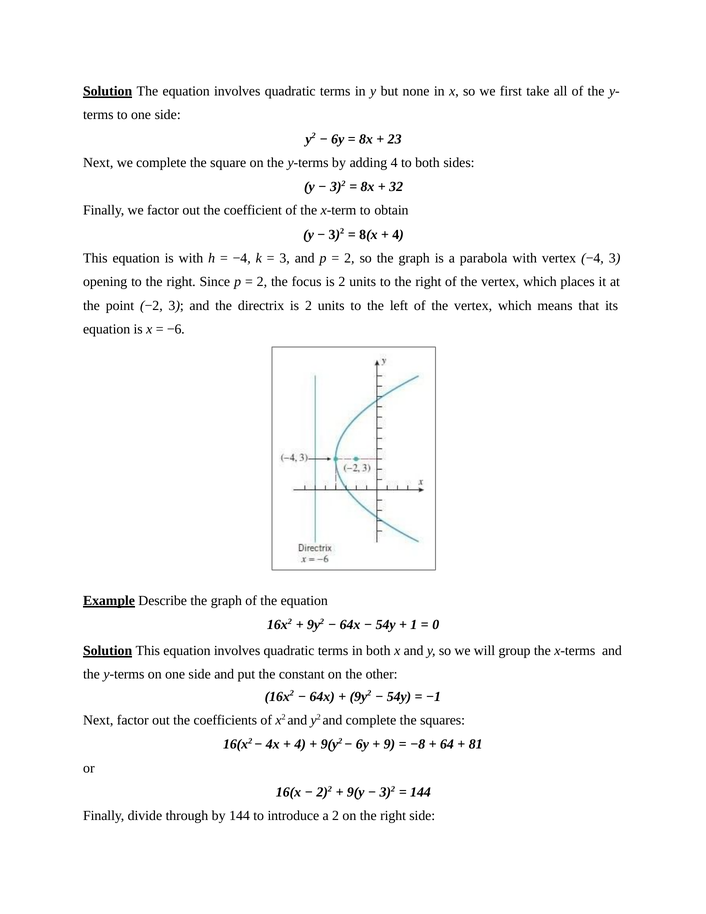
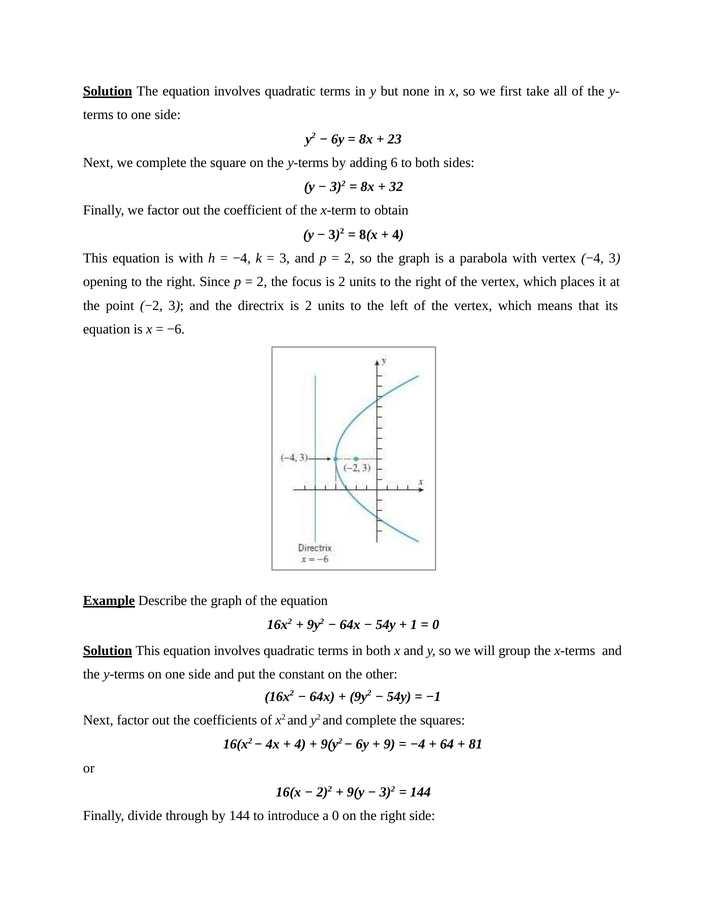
adding 4: 4 -> 6
−8 at (418, 744): −8 -> −4
a 2: 2 -> 0
